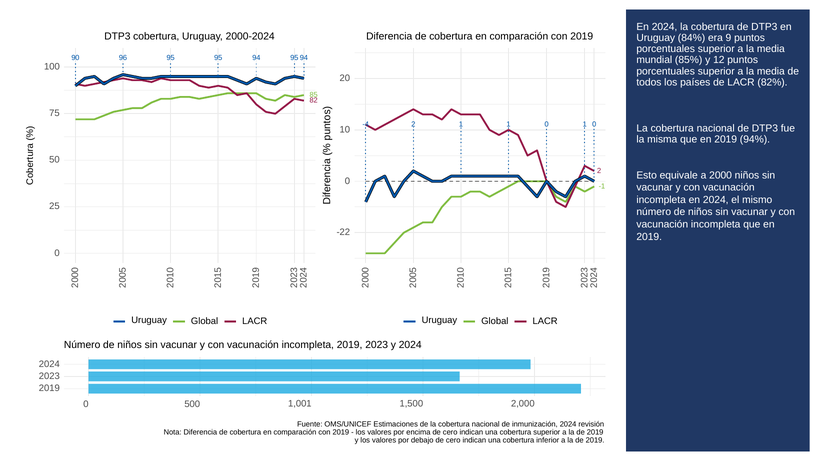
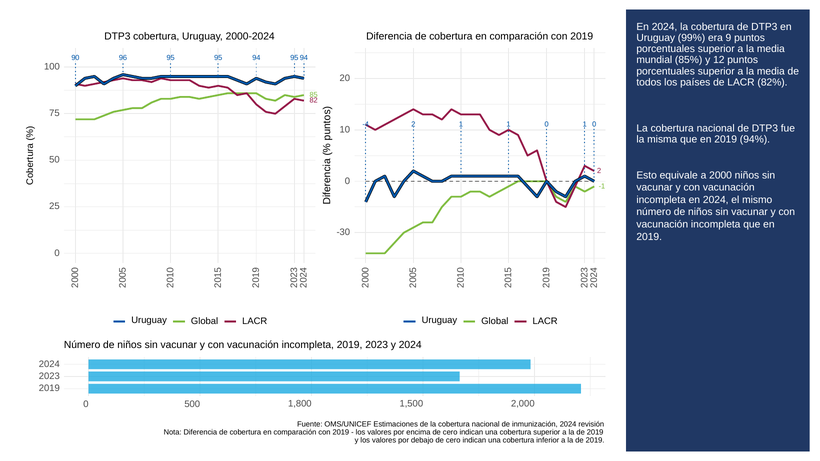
84%: 84% -> 99%
-22: -22 -> -30
1,001: 1,001 -> 1,800
